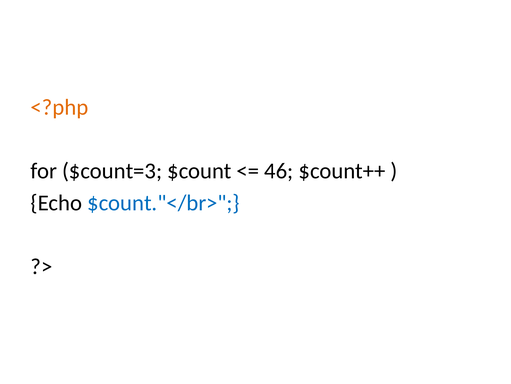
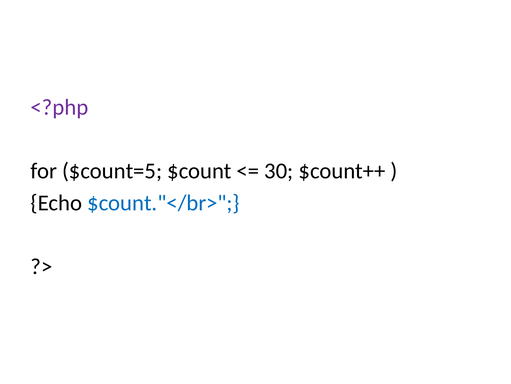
<?php colour: orange -> purple
$count=3: $count=3 -> $count=5
46: 46 -> 30
